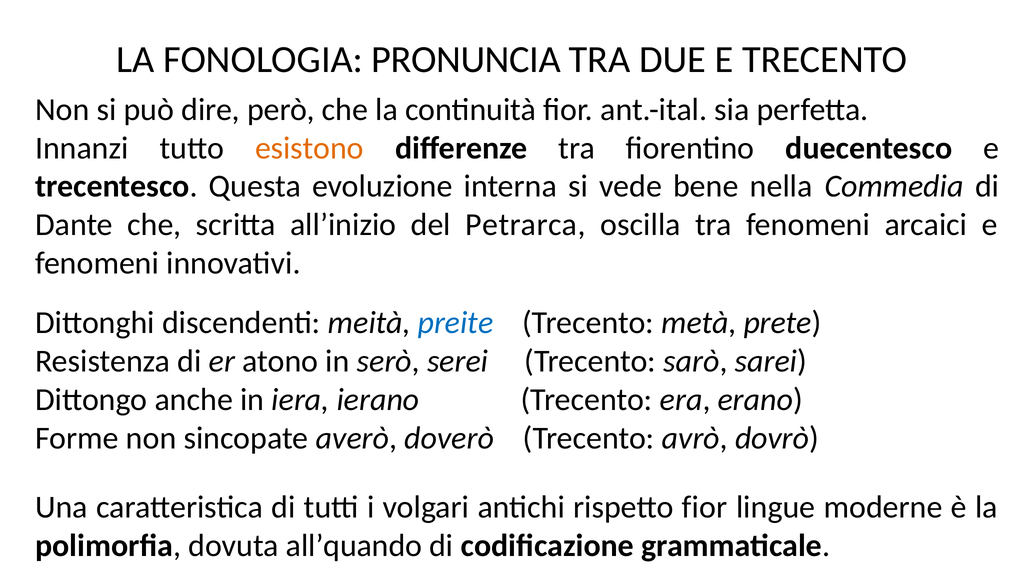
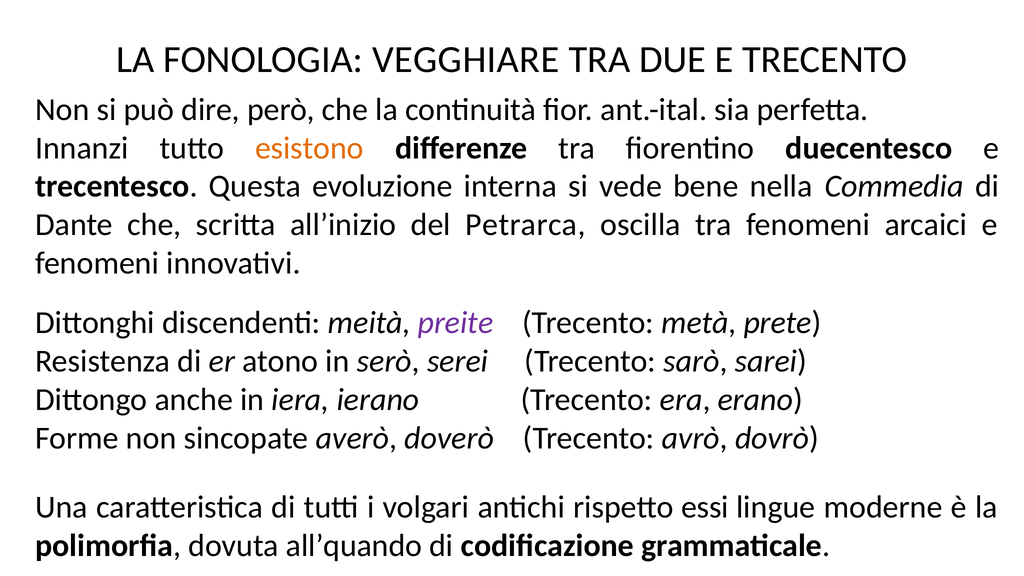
PRONUNCIA: PRONUNCIA -> VEGGHIARE
preite colour: blue -> purple
rispetto fior: fior -> essi
